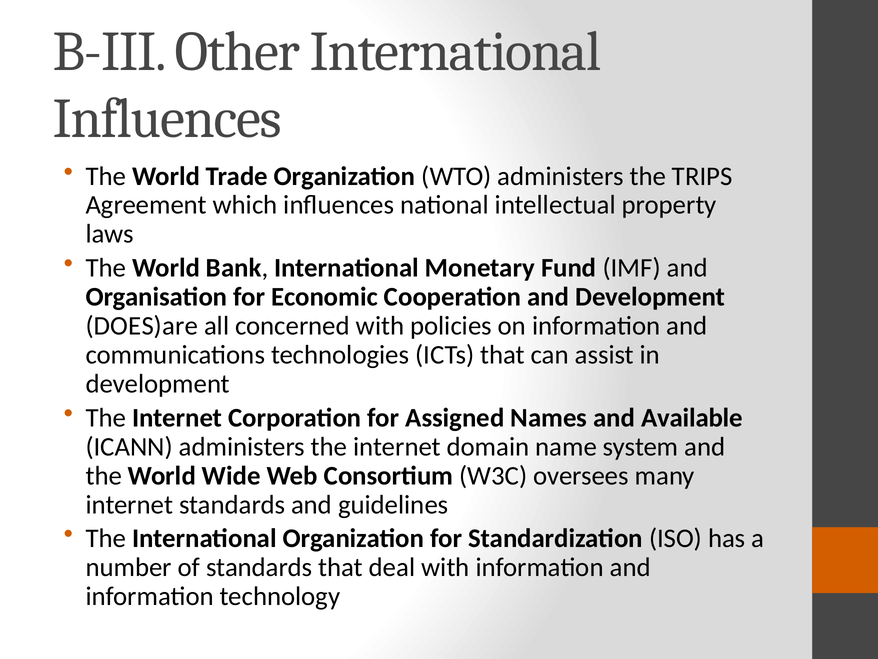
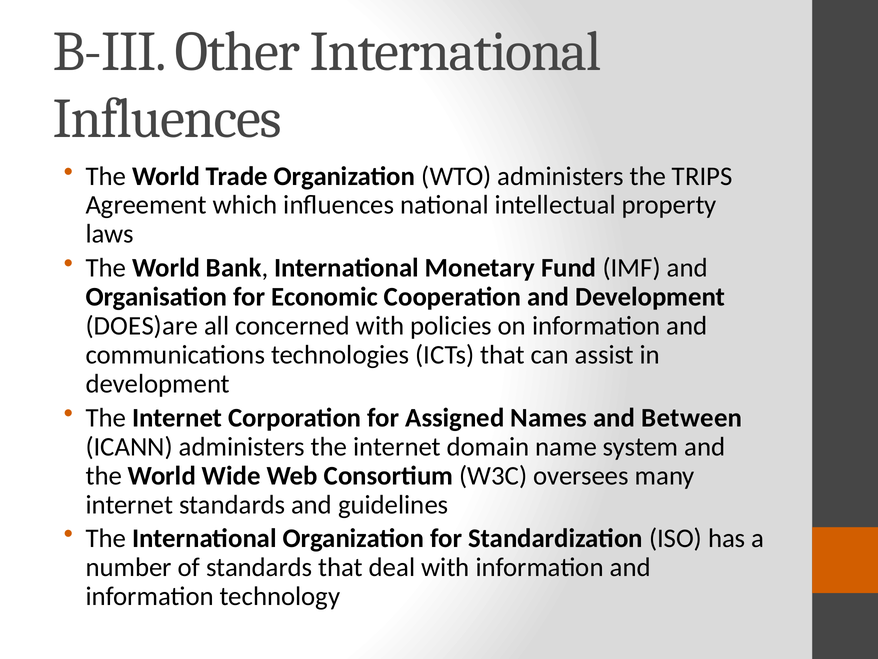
Available: Available -> Between
